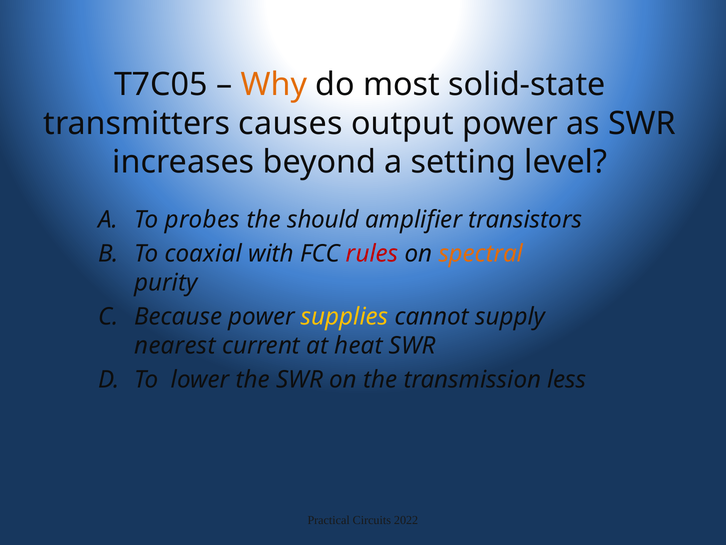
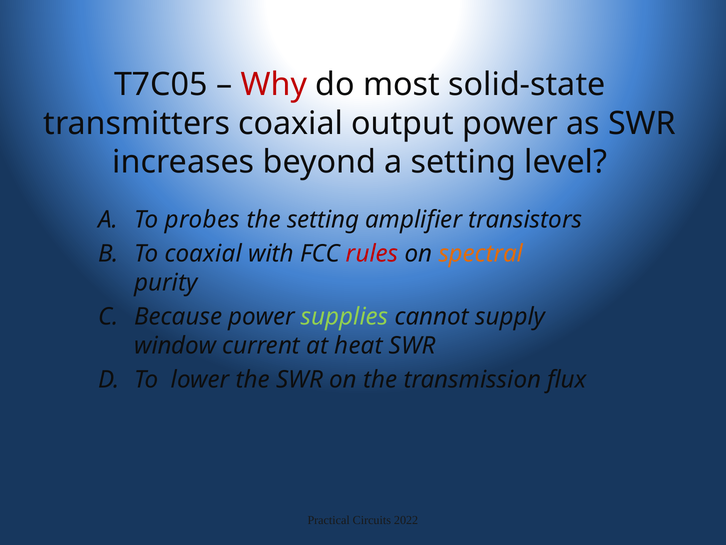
Why colour: orange -> red
transmitters causes: causes -> coaxial
the should: should -> setting
supplies colour: yellow -> light green
nearest: nearest -> window
less: less -> flux
